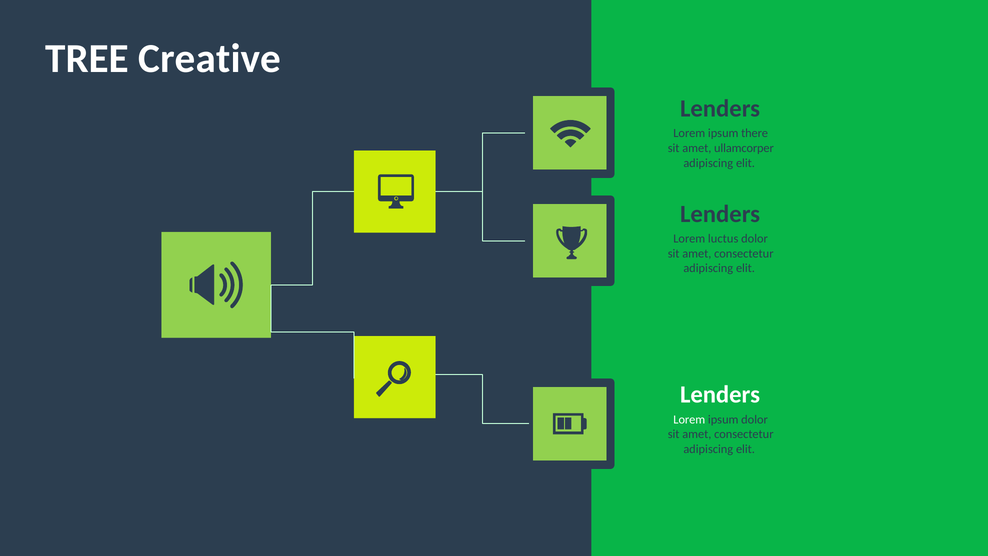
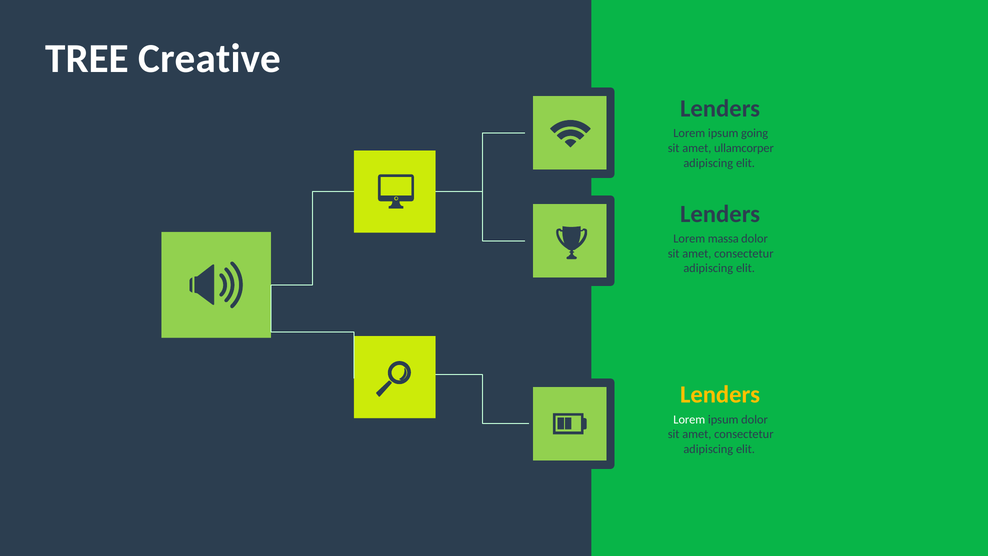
there: there -> going
luctus: luctus -> massa
Lenders at (720, 395) colour: white -> yellow
